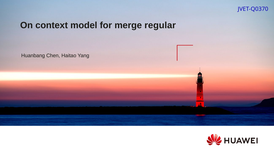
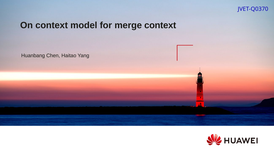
merge regular: regular -> context
